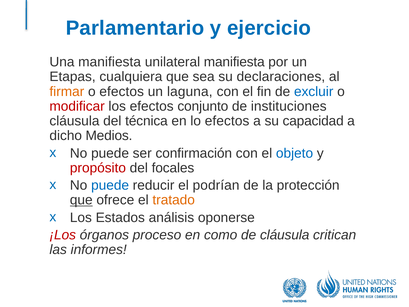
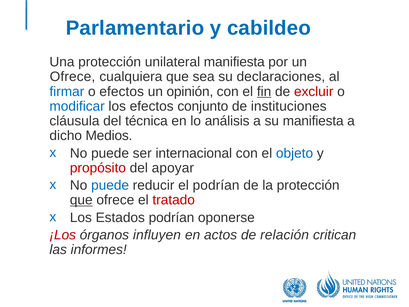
ejercicio: ejercicio -> cabildeo
Una manifiesta: manifiesta -> protección
Etapas at (73, 77): Etapas -> Ofrece
firmar colour: orange -> blue
laguna: laguna -> opinión
fin underline: none -> present
excluir colour: blue -> red
modificar colour: red -> blue
lo efectos: efectos -> análisis
su capacidad: capacidad -> manifiesta
confirmación: confirmación -> internacional
focales: focales -> apoyar
tratado colour: orange -> red
Estados análisis: análisis -> podrían
proceso: proceso -> influyen
como: como -> actos
de cláusula: cláusula -> relación
